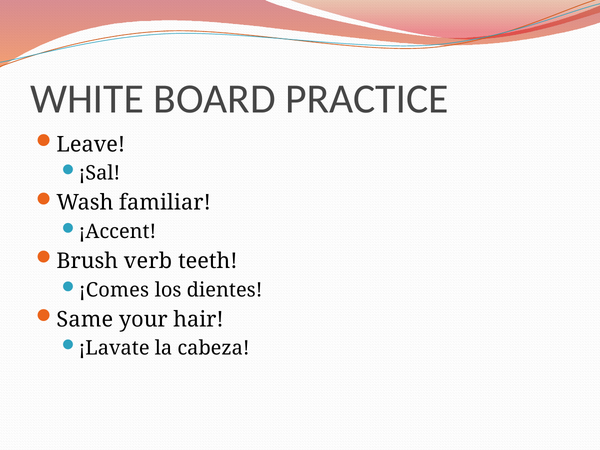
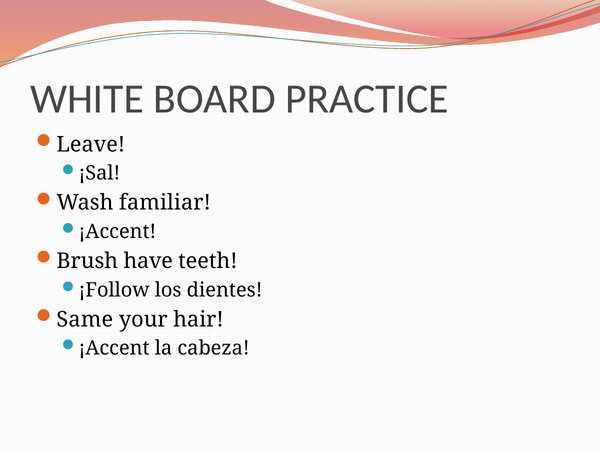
verb: verb -> have
¡Comes: ¡Comes -> ¡Follow
¡Lavate at (114, 348): ¡Lavate -> ¡Accent
